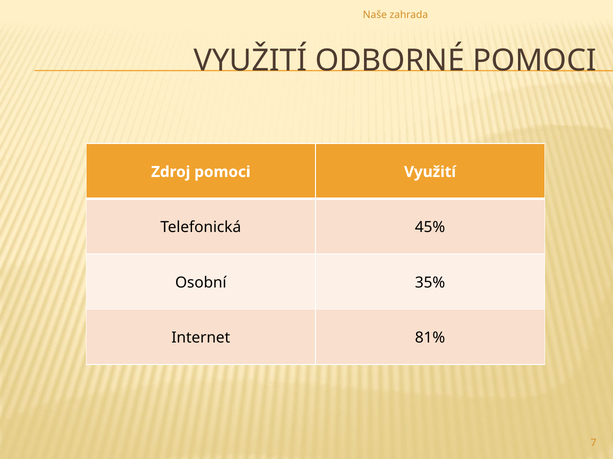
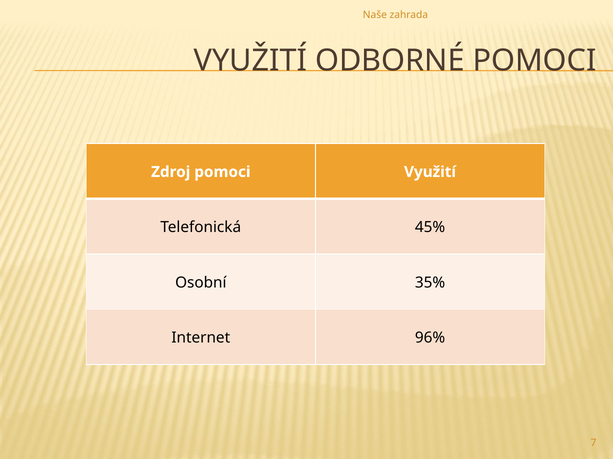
81%: 81% -> 96%
